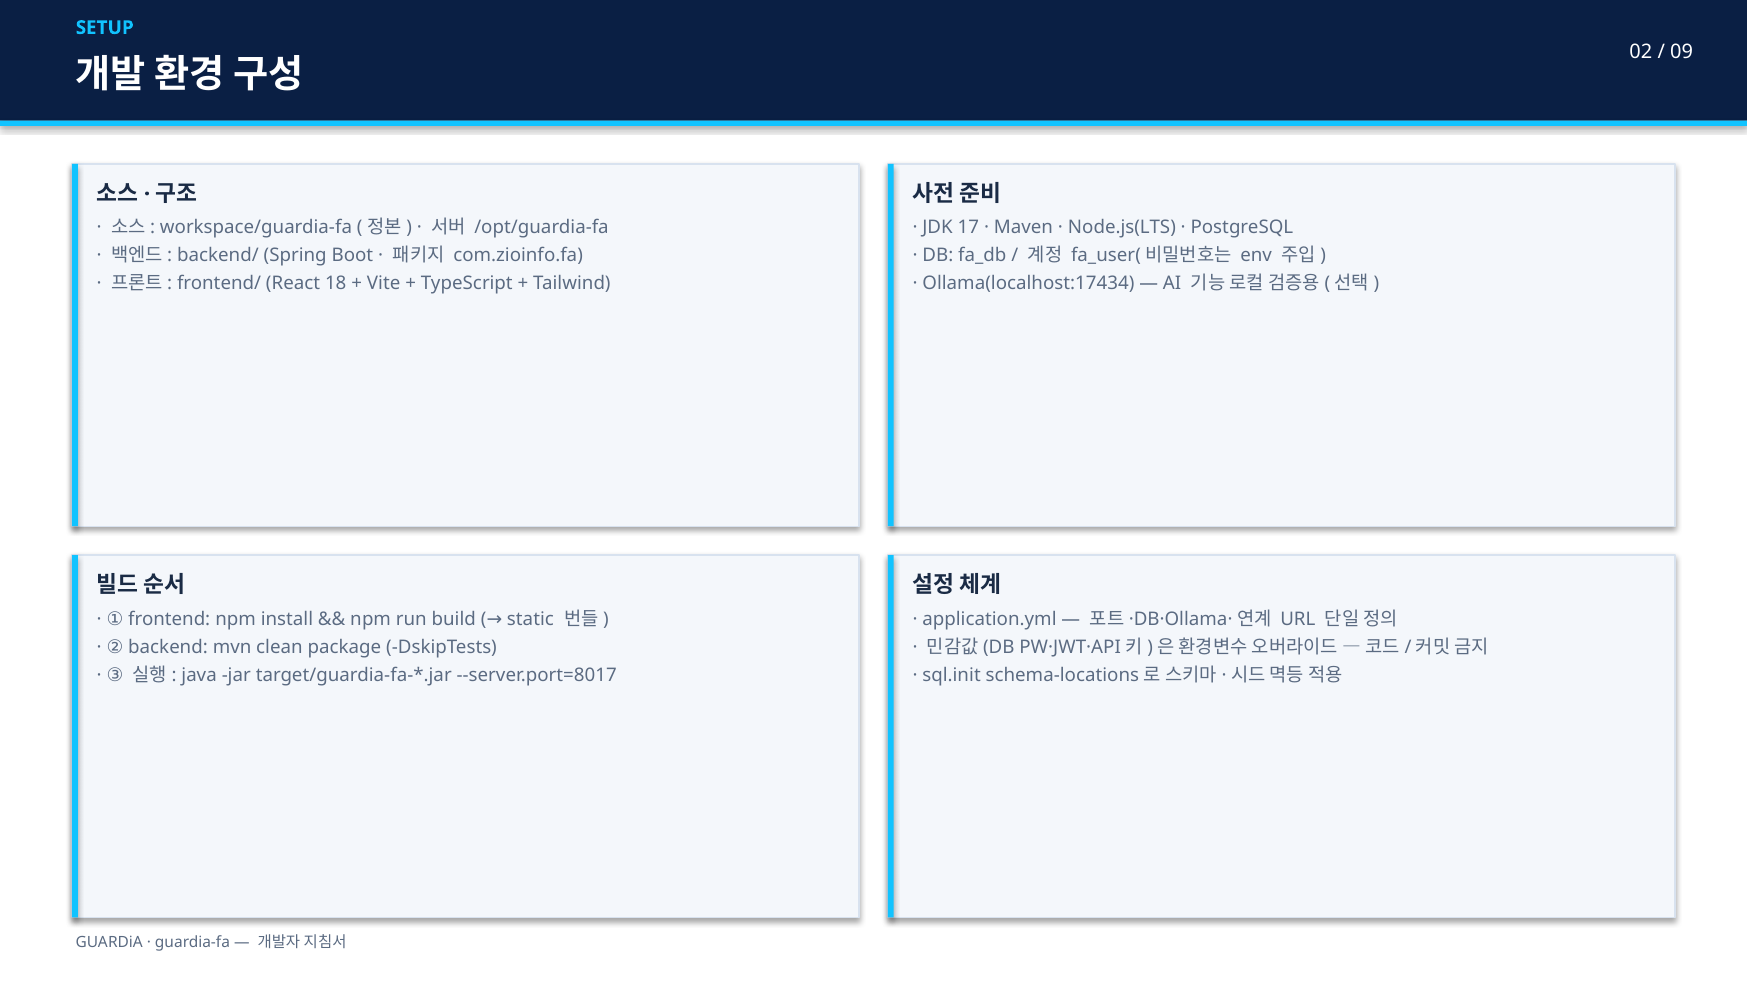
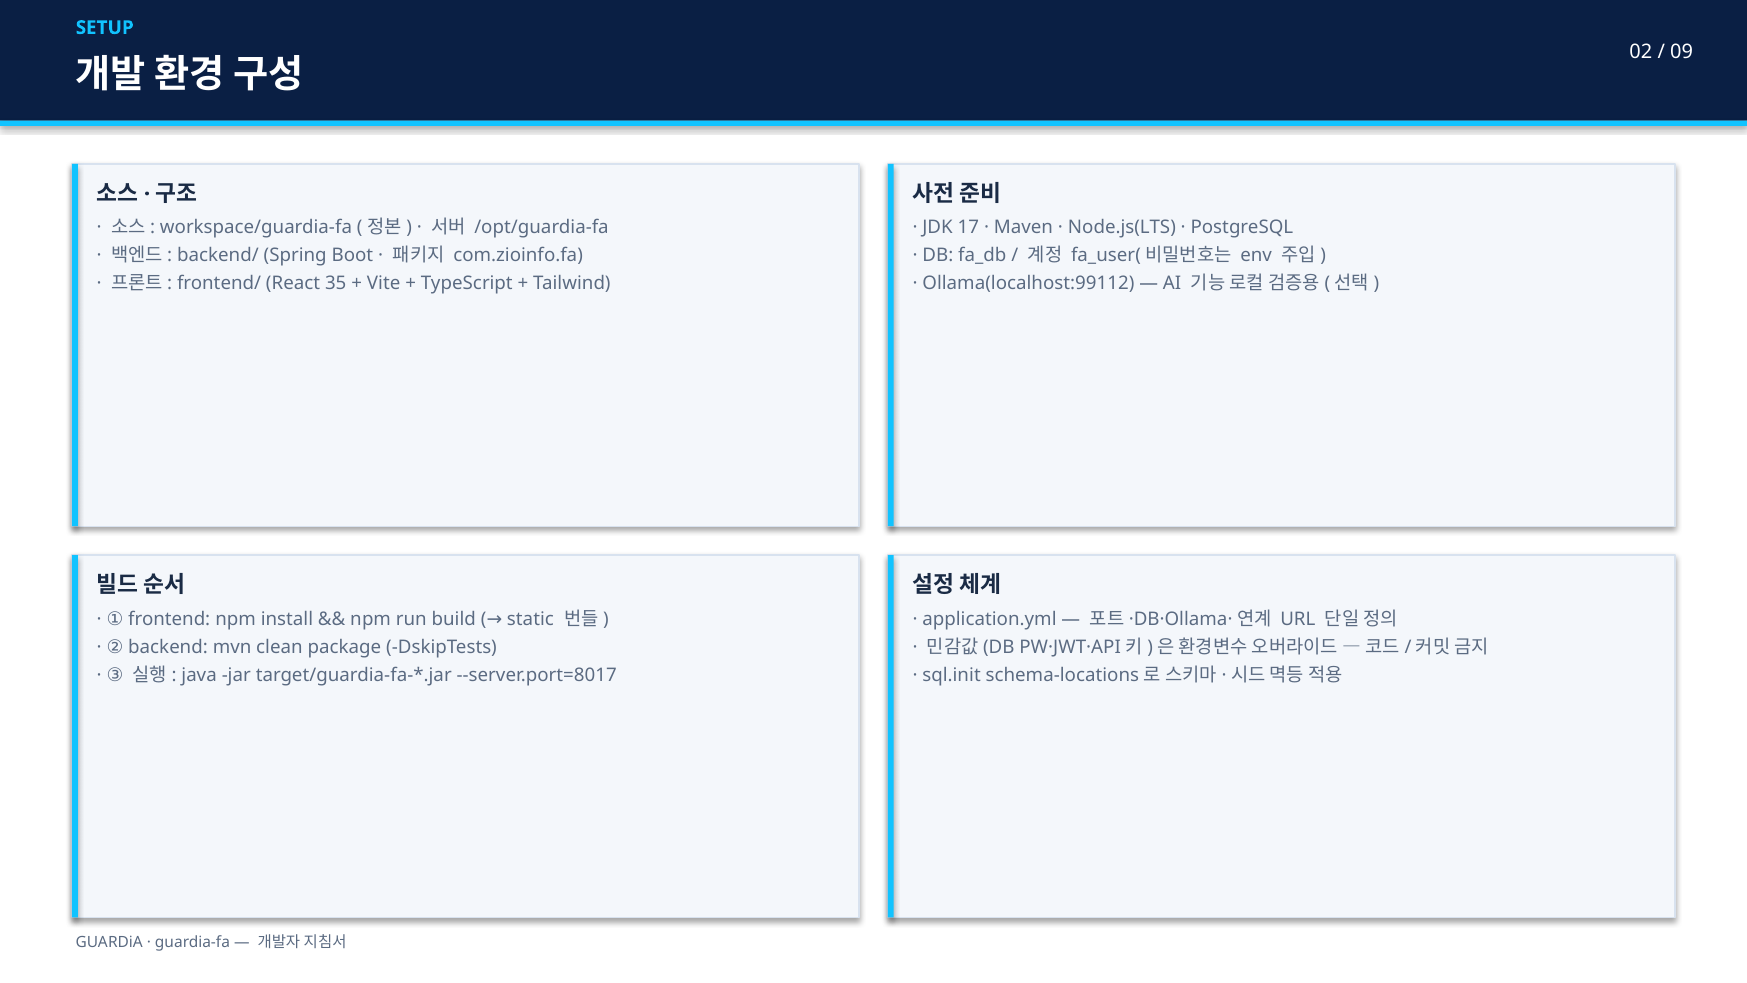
18: 18 -> 35
Ollama(localhost:17434: Ollama(localhost:17434 -> Ollama(localhost:99112
